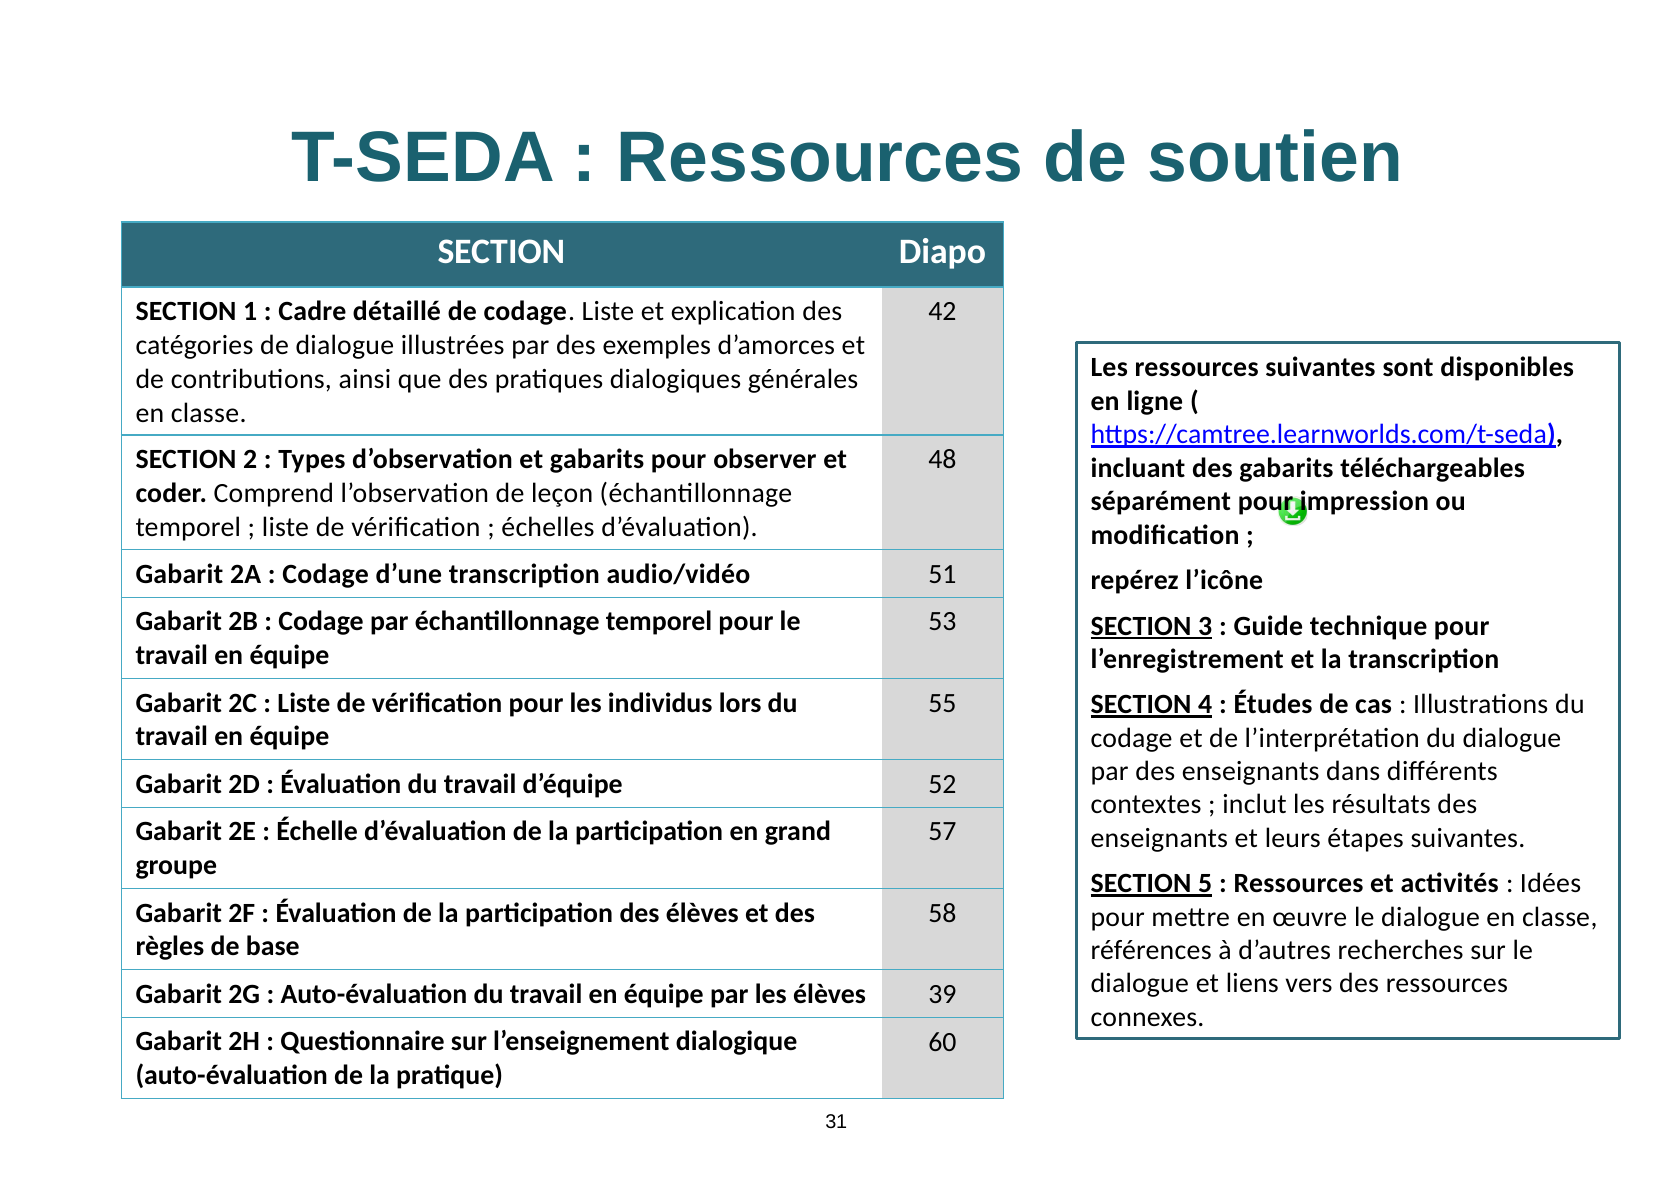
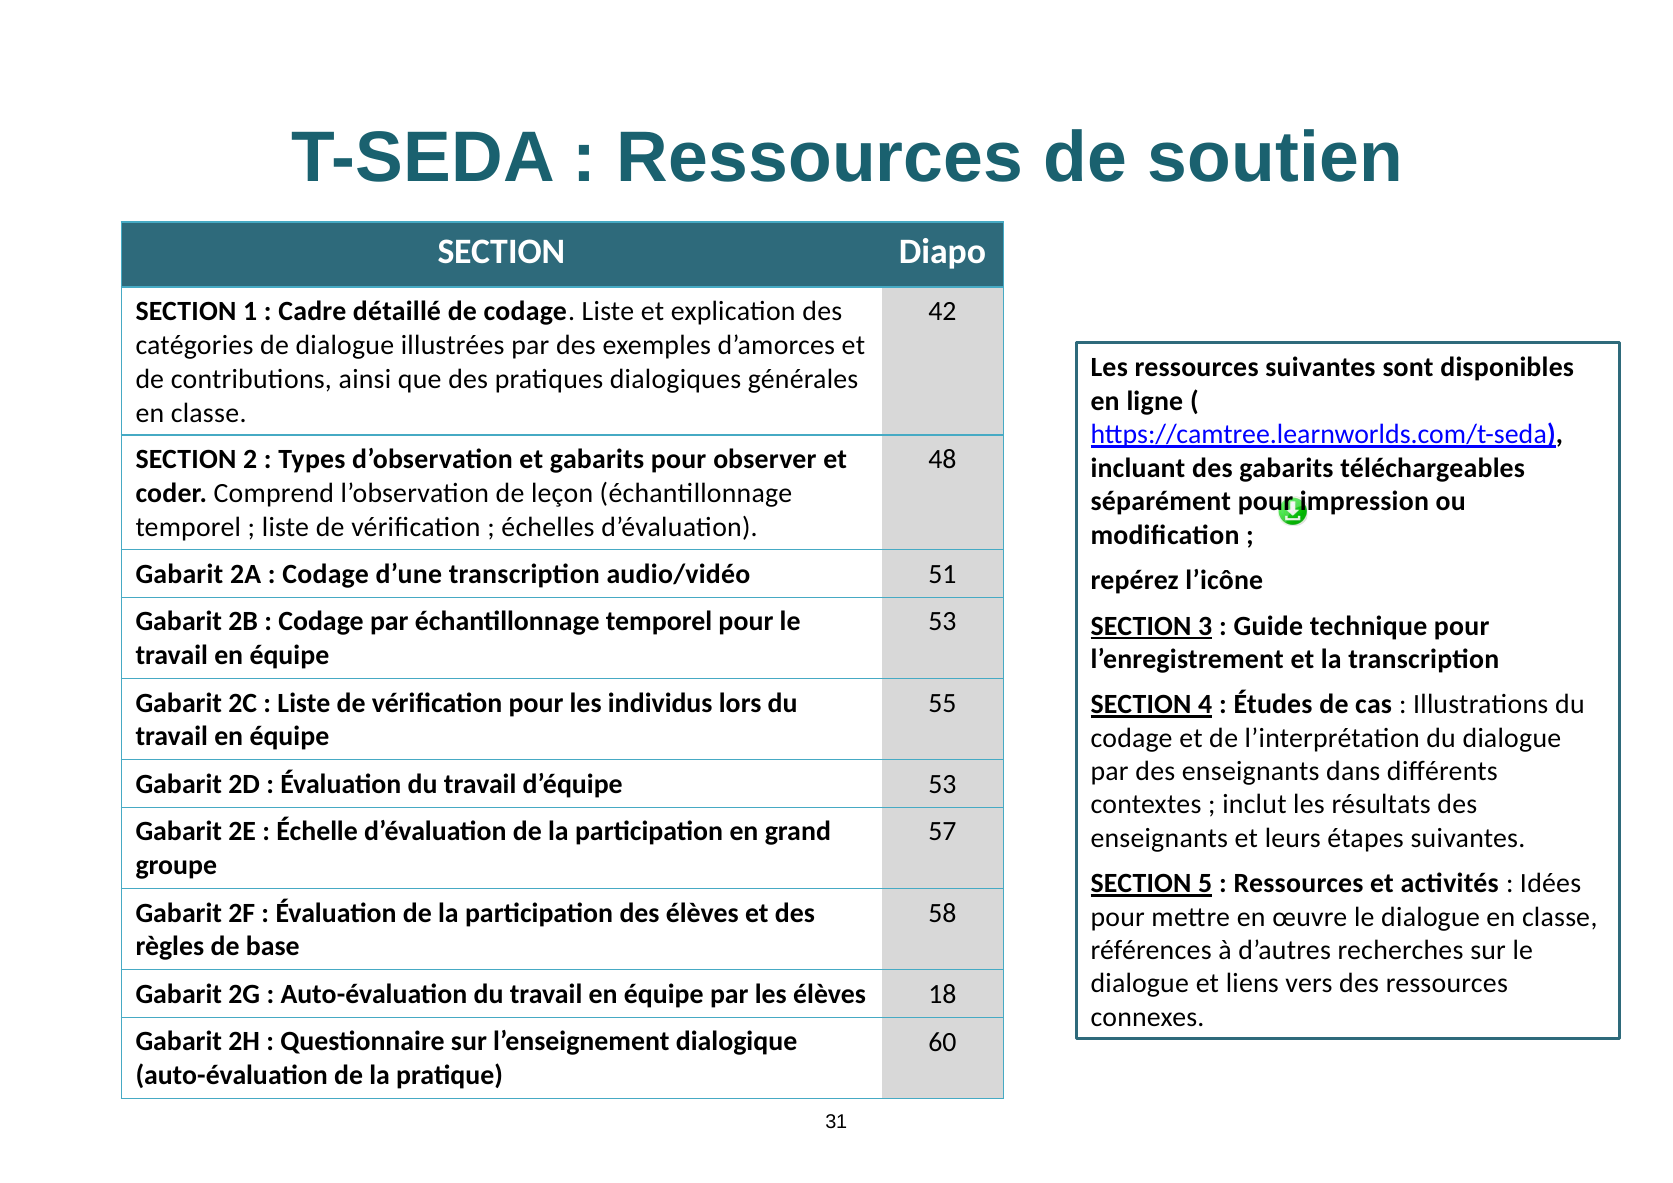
d’équipe 52: 52 -> 53
39: 39 -> 18
